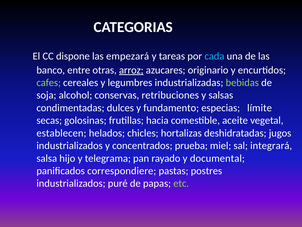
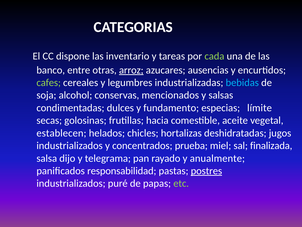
empezará: empezará -> inventario
cada colour: light blue -> light green
originario: originario -> ausencias
bebidas colour: light green -> light blue
retribuciones: retribuciones -> mencionados
integrará: integrará -> finalizada
hijo: hijo -> dijo
documental: documental -> anualmente
correspondiere: correspondiere -> responsabilidad
postres underline: none -> present
